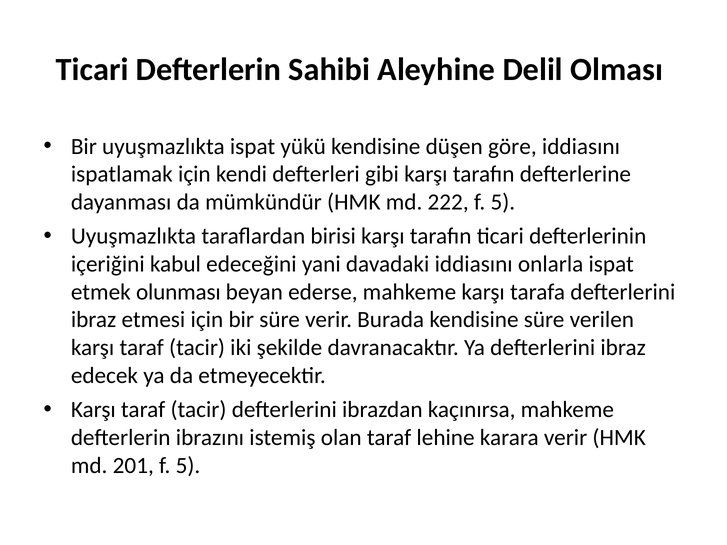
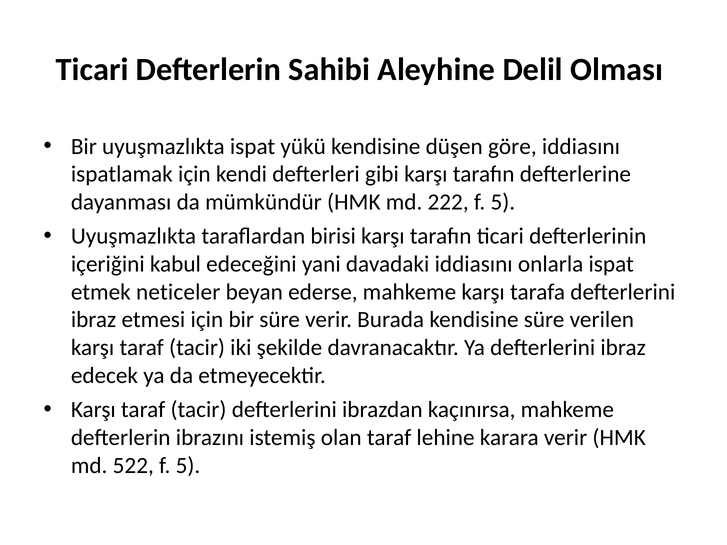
olunması: olunması -> neticeler
201: 201 -> 522
